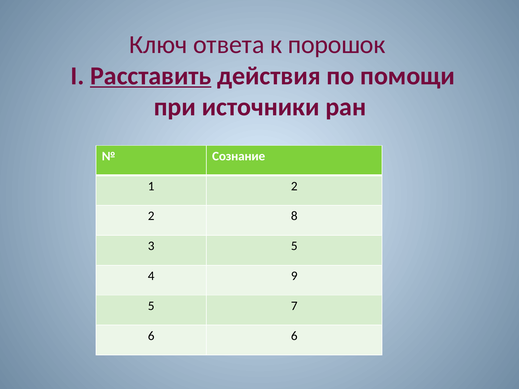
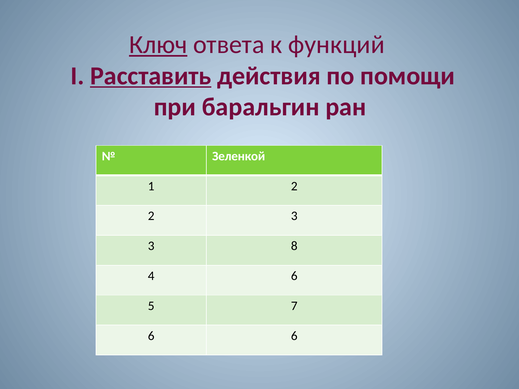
Ключ underline: none -> present
порошок: порошок -> функций
источники: источники -> баральгин
Сознание: Сознание -> Зеленкой
2 8: 8 -> 3
3 5: 5 -> 8
4 9: 9 -> 6
